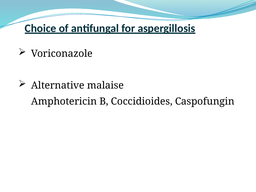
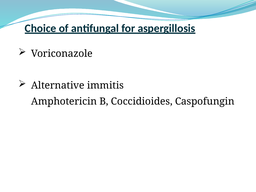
malaise: malaise -> immitis
